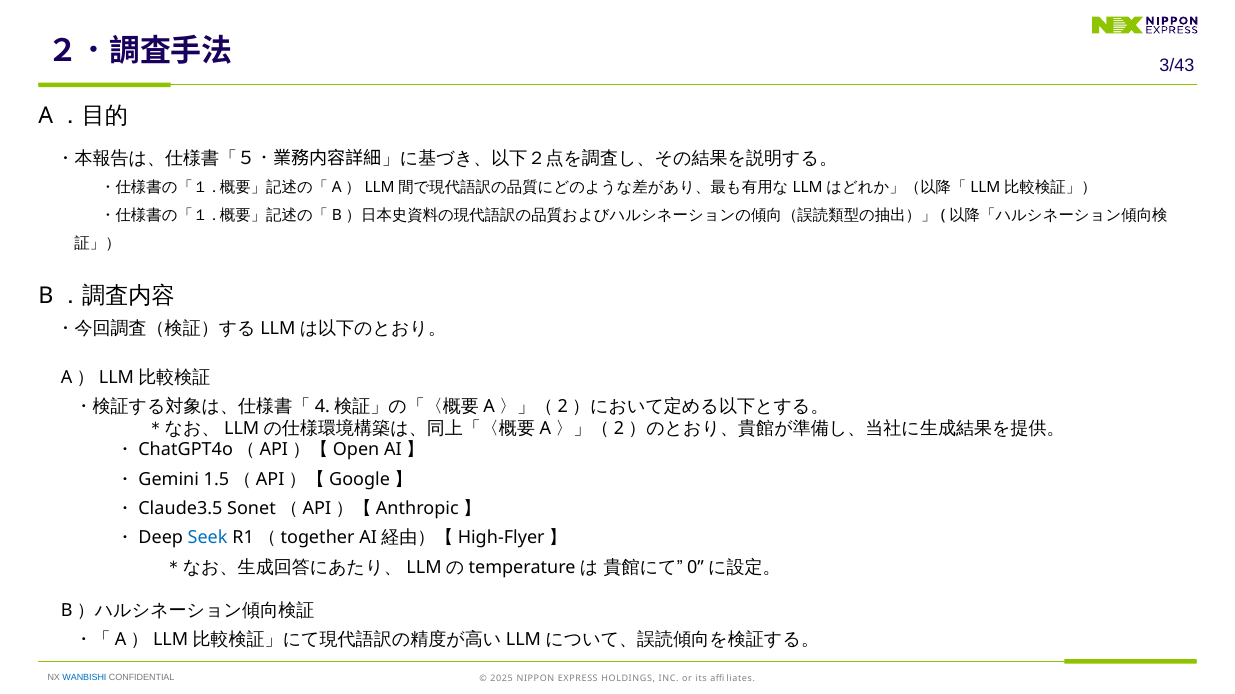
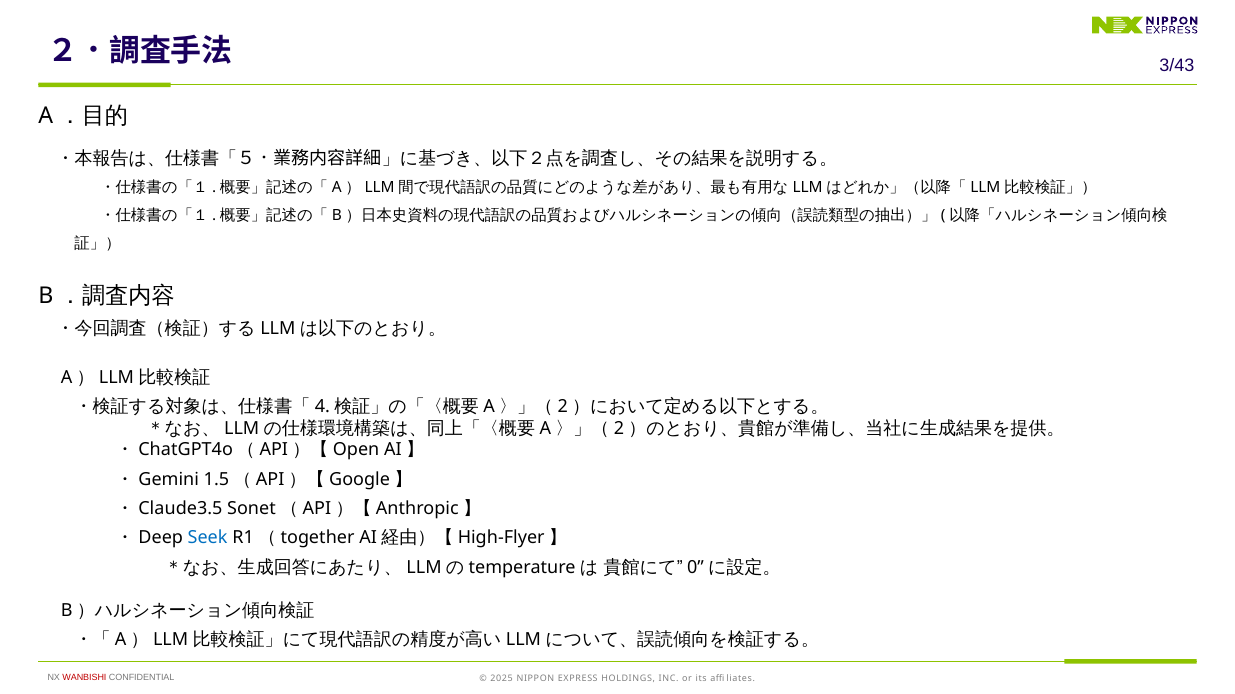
WANBISHI colour: blue -> red
